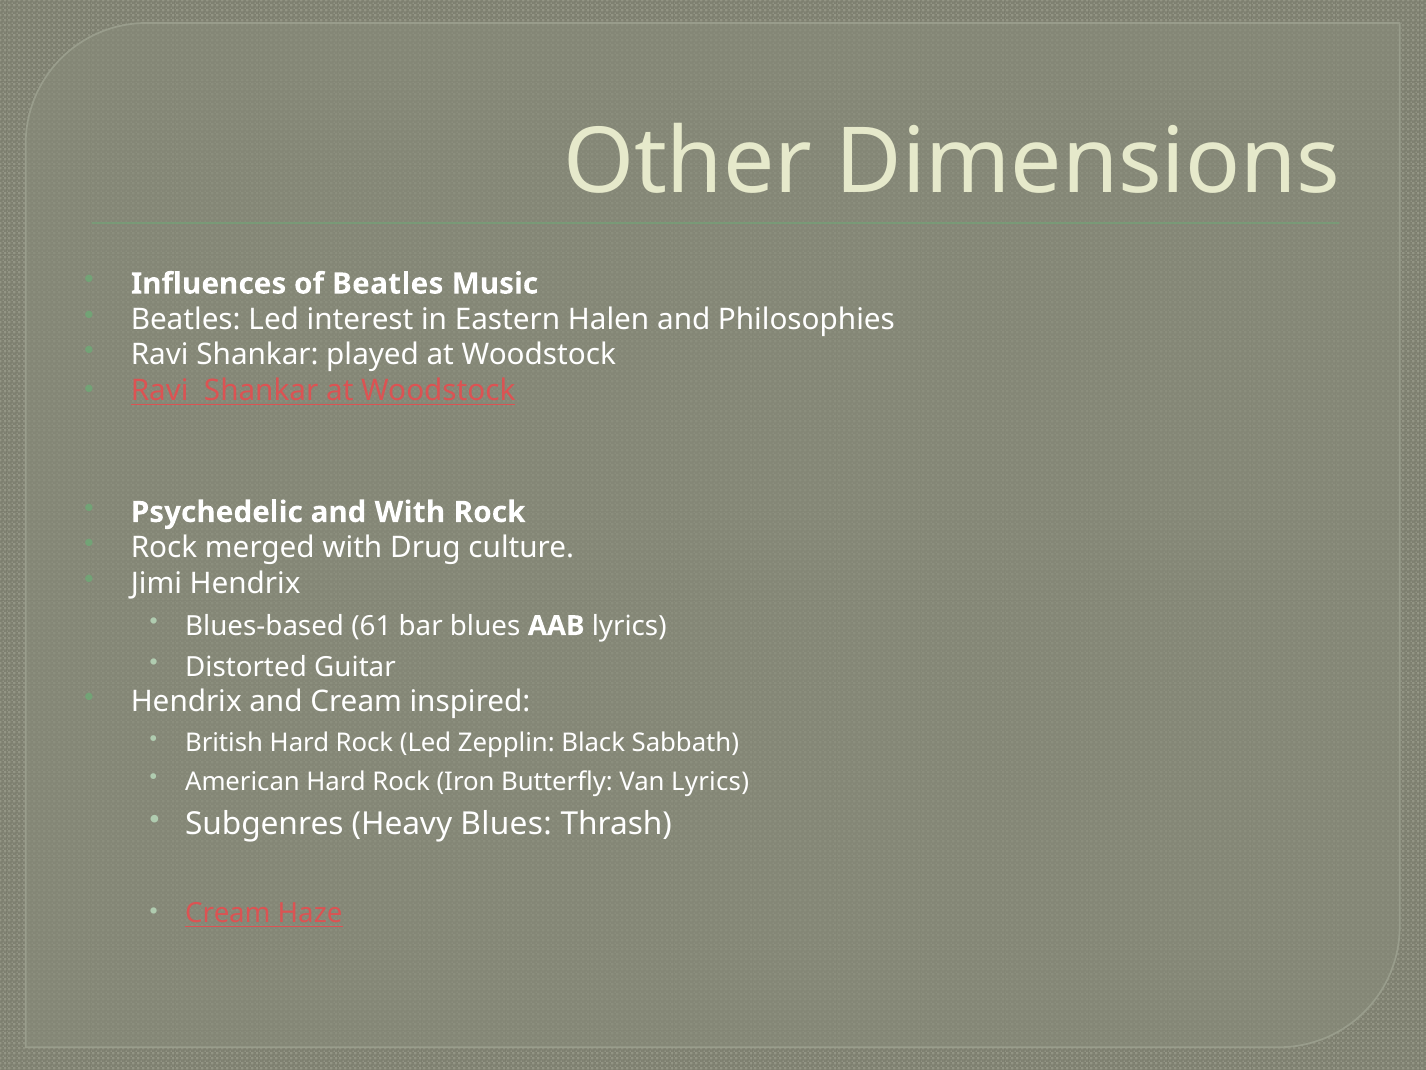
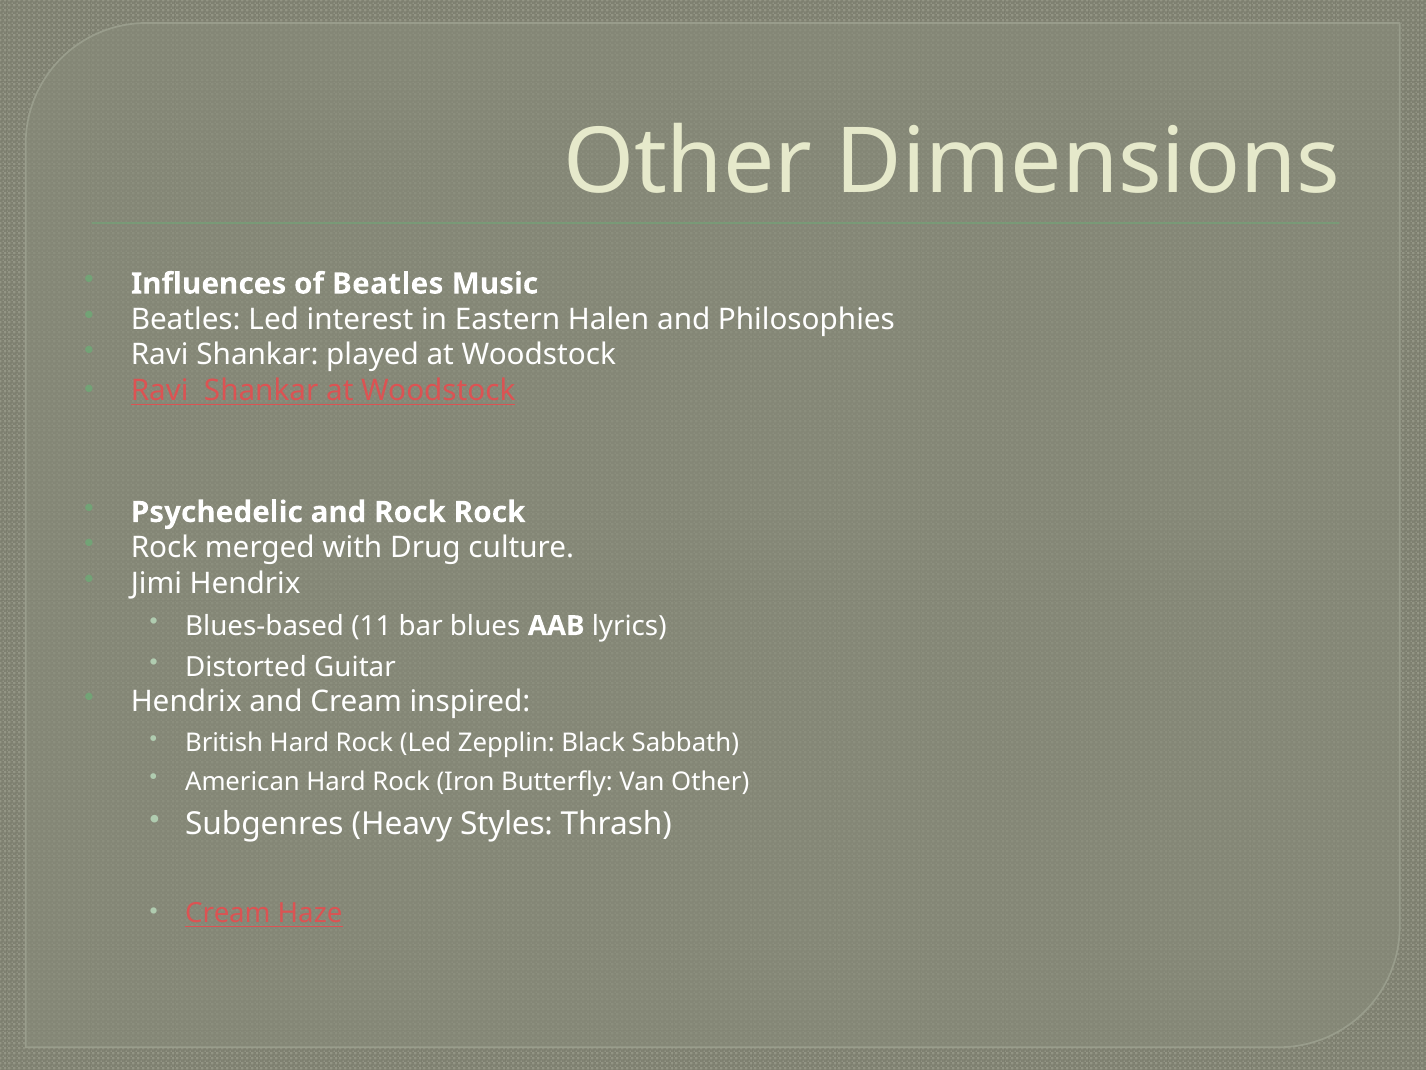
and With: With -> Rock
61: 61 -> 11
Van Lyrics: Lyrics -> Other
Heavy Blues: Blues -> Styles
